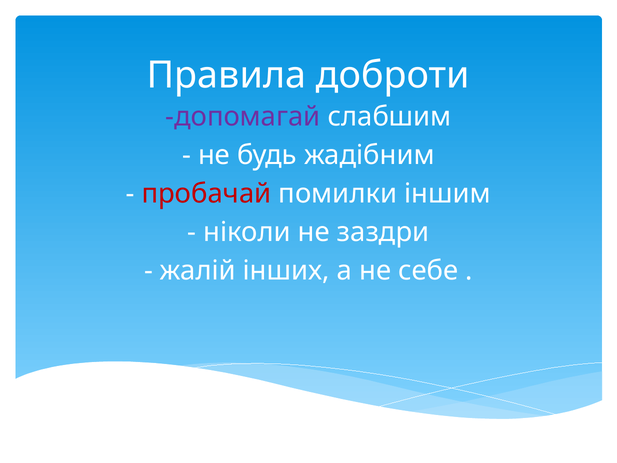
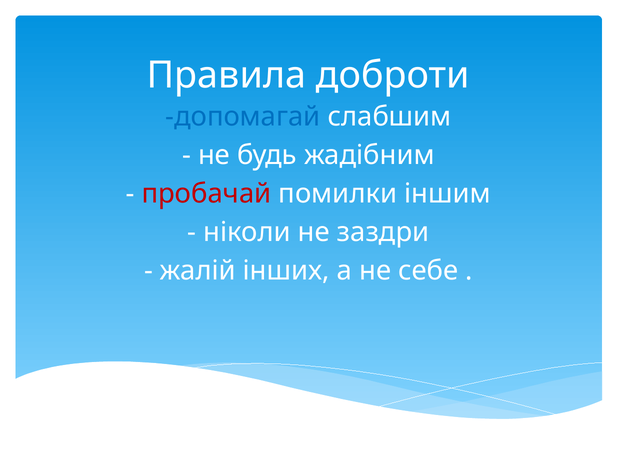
допомагай colour: purple -> blue
